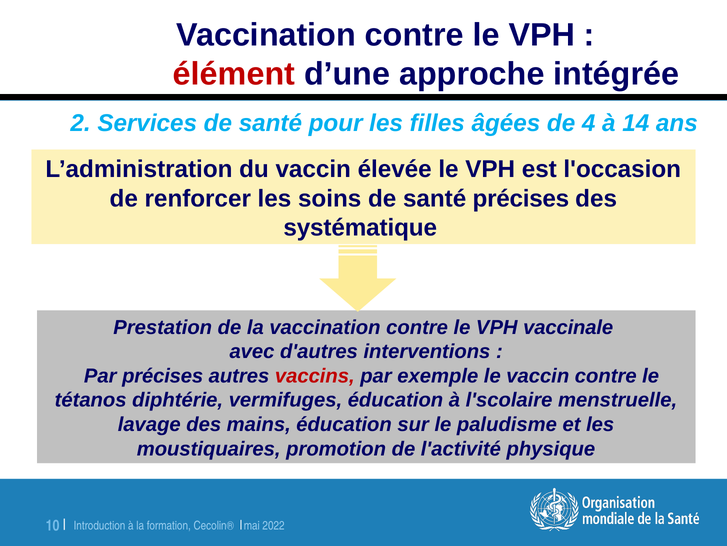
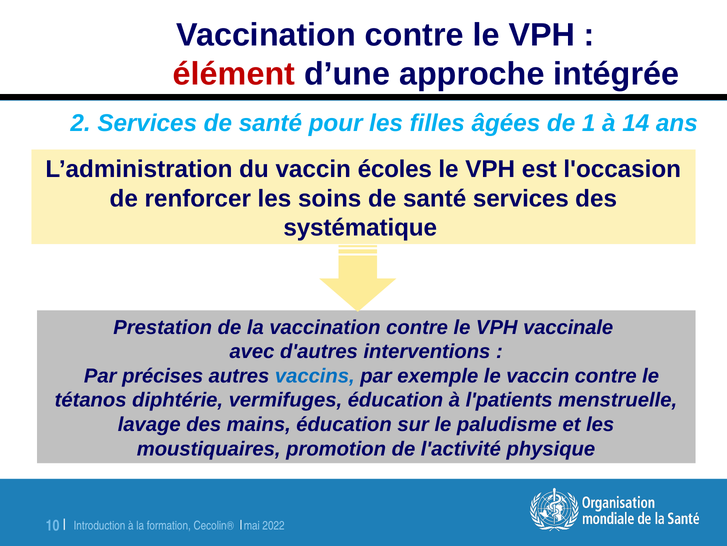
4: 4 -> 1
élevée: élevée -> écoles
santé précises: précises -> services
vaccins colour: red -> blue
l'scolaire: l'scolaire -> l'patients
